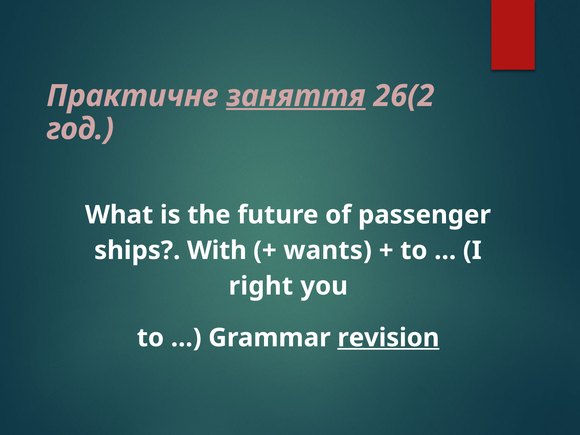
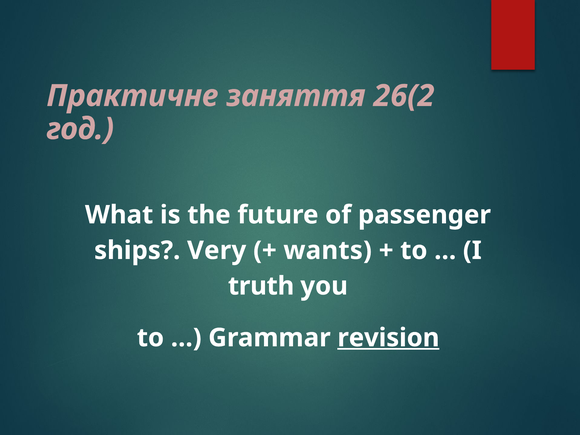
заняття underline: present -> none
With: With -> Very
right: right -> truth
